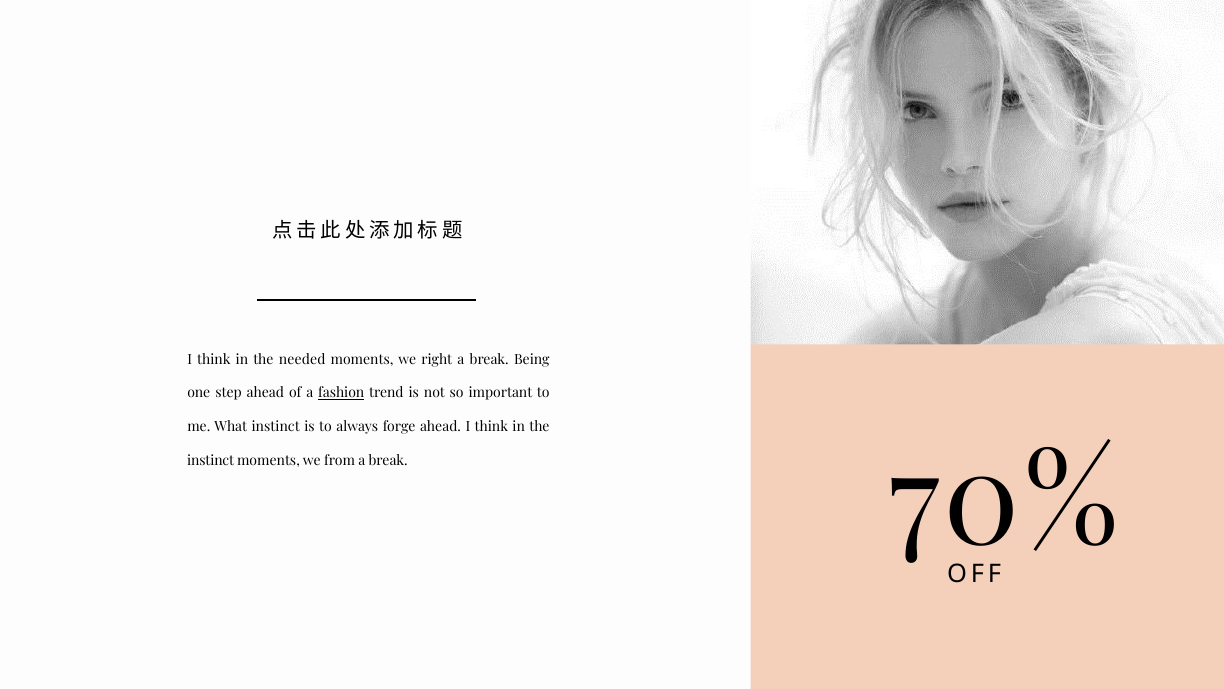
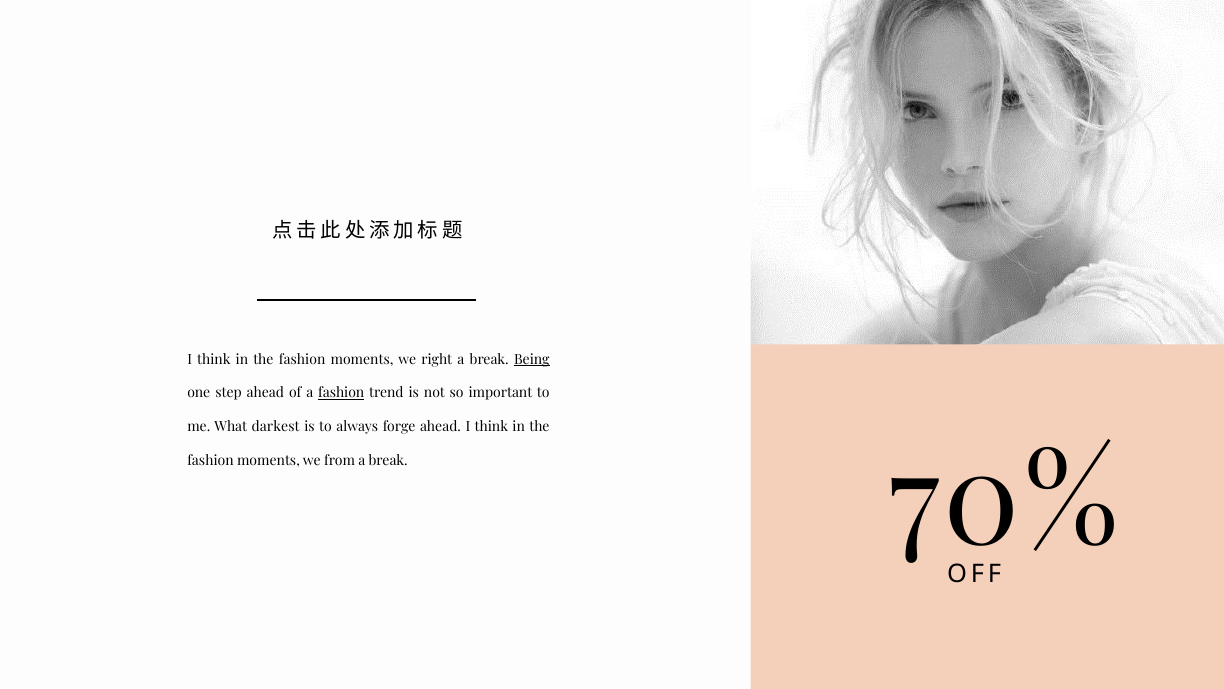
needed at (302, 359): needed -> fashion
Being underline: none -> present
What instinct: instinct -> darkest
instinct at (211, 460): instinct -> fashion
